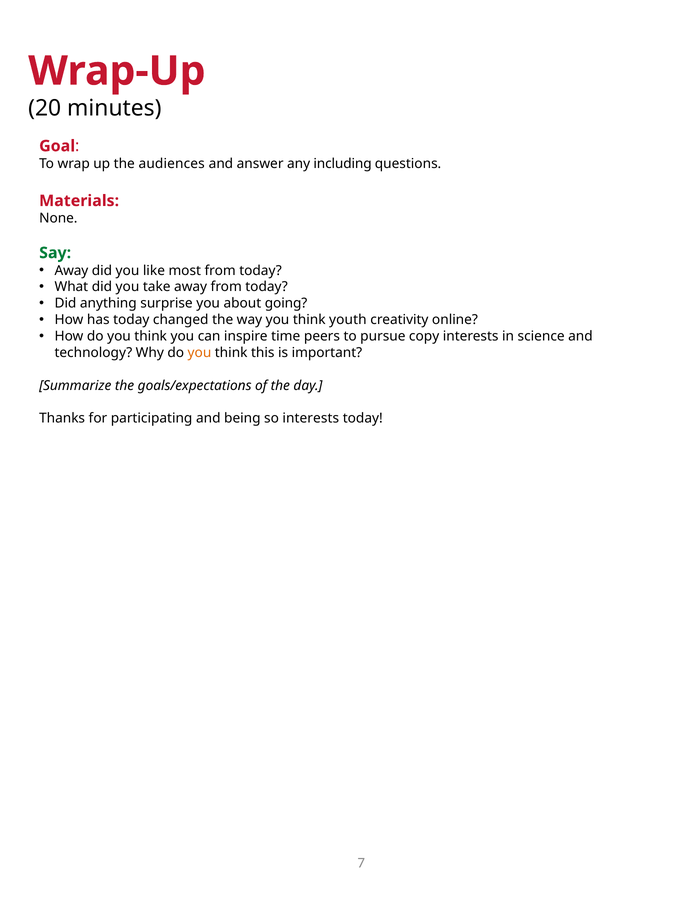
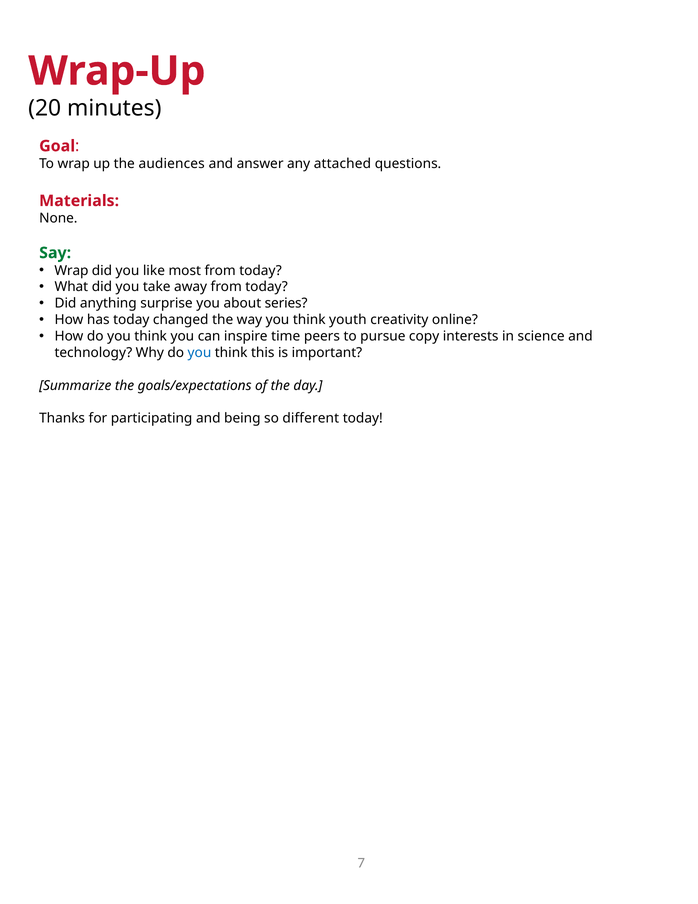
including: including -> attached
Away at (71, 270): Away -> Wrap
going: going -> series
you at (199, 352) colour: orange -> blue
so interests: interests -> different
